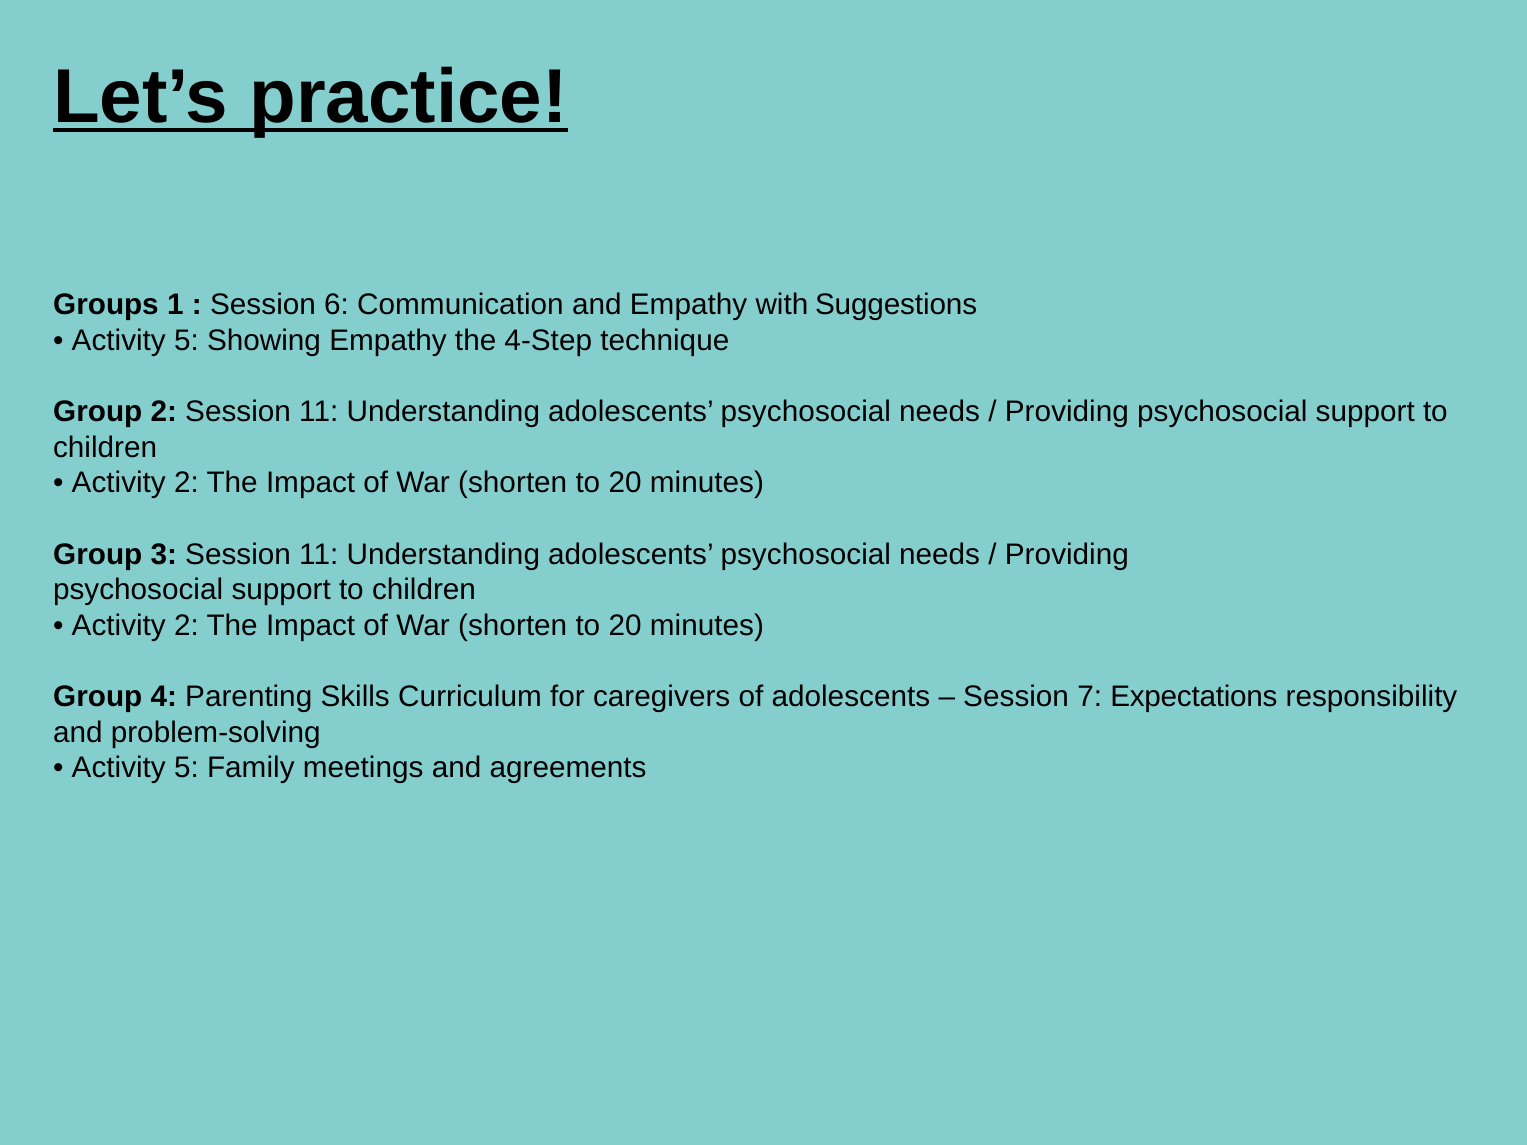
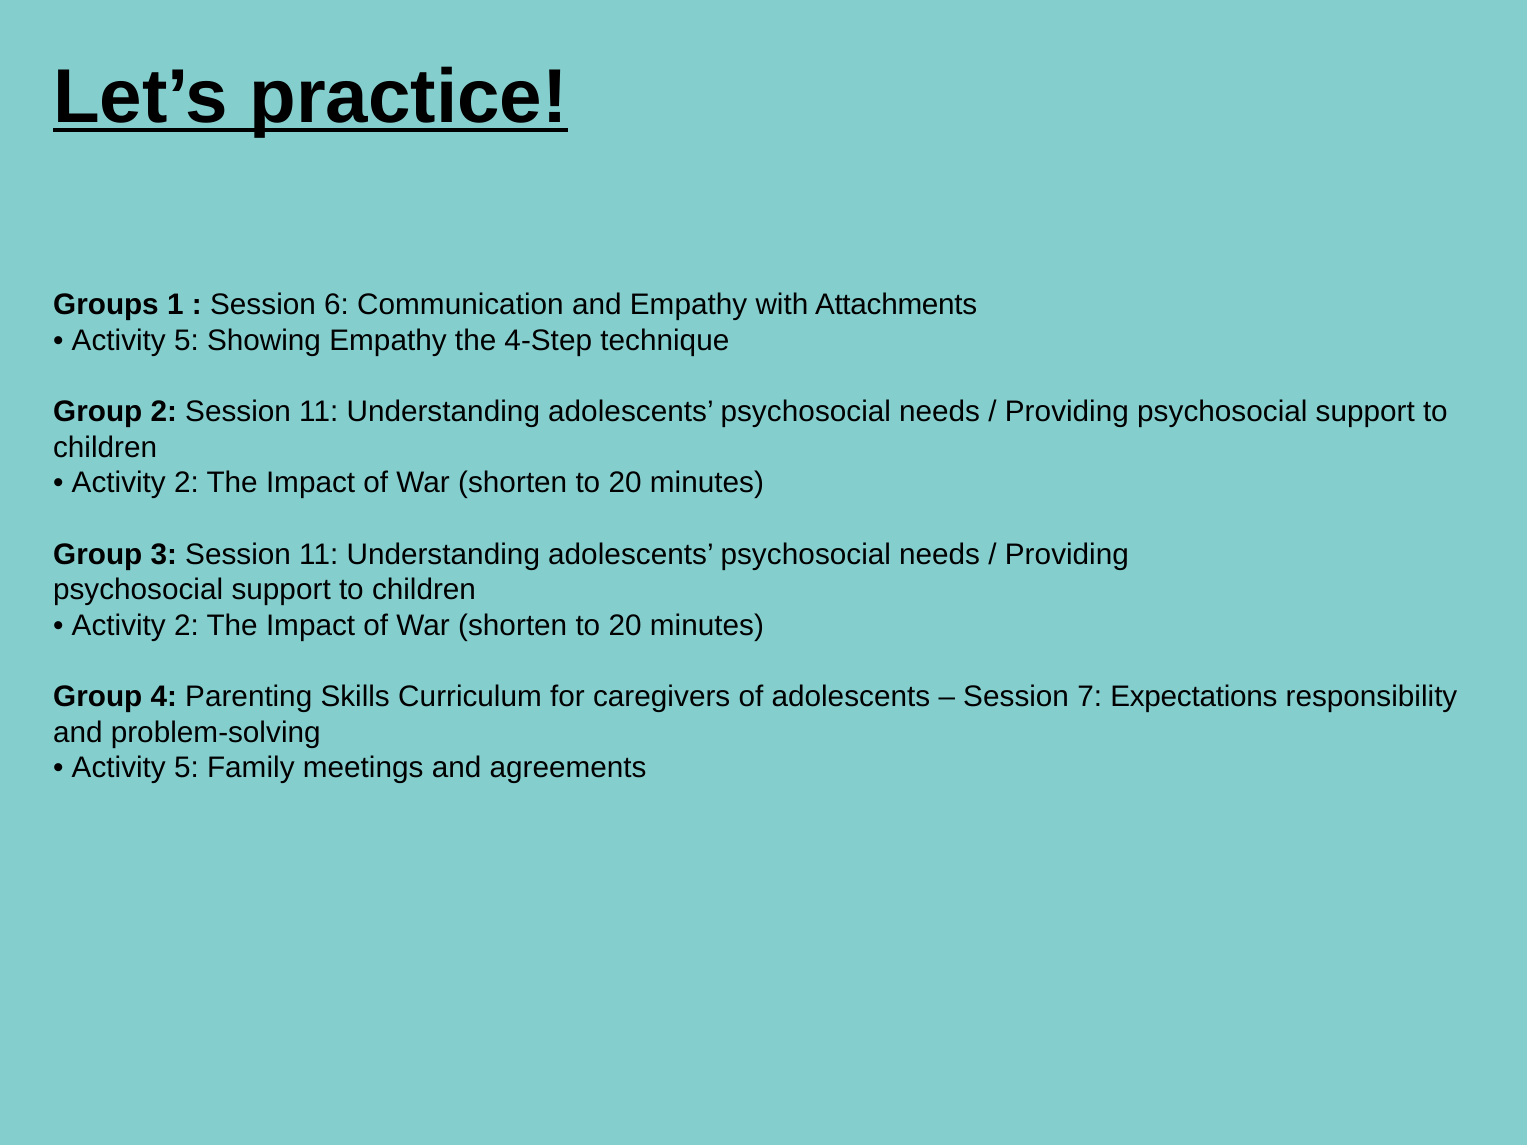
Suggestions: Suggestions -> Attachments
